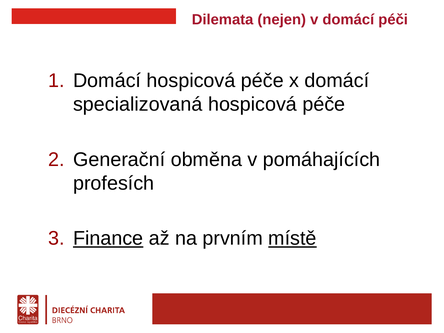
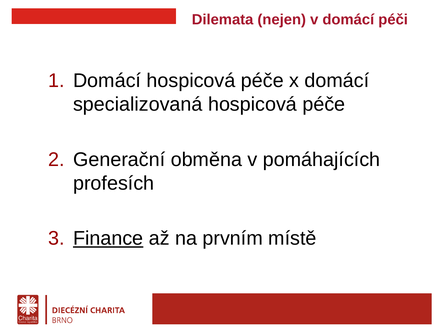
místě underline: present -> none
